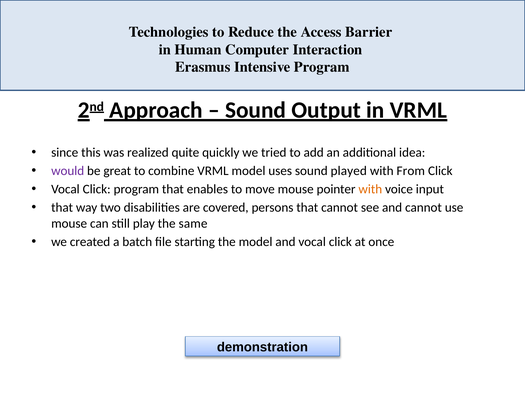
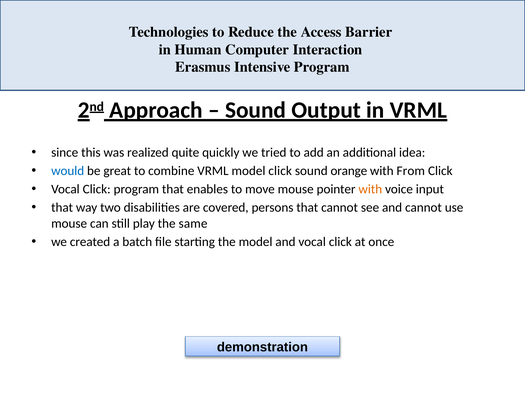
would colour: purple -> blue
model uses: uses -> click
played: played -> orange
